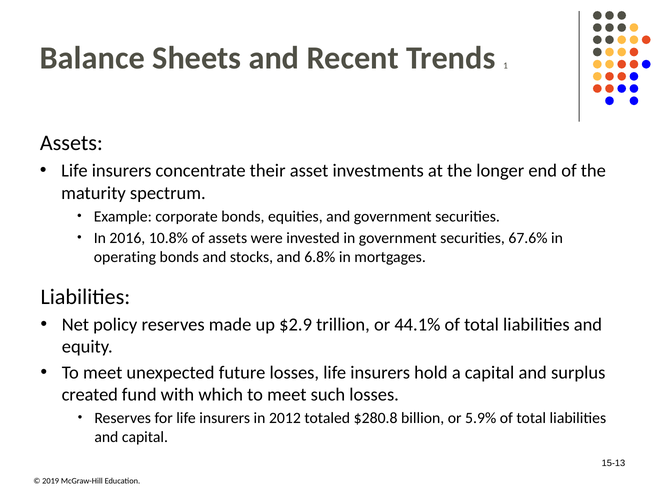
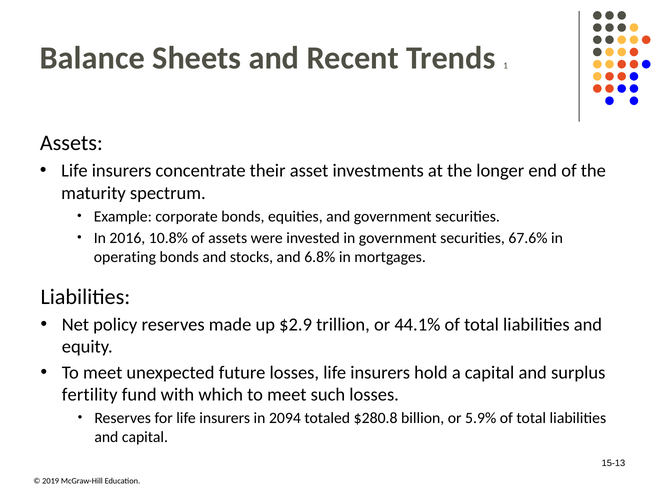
created: created -> fertility
2012: 2012 -> 2094
